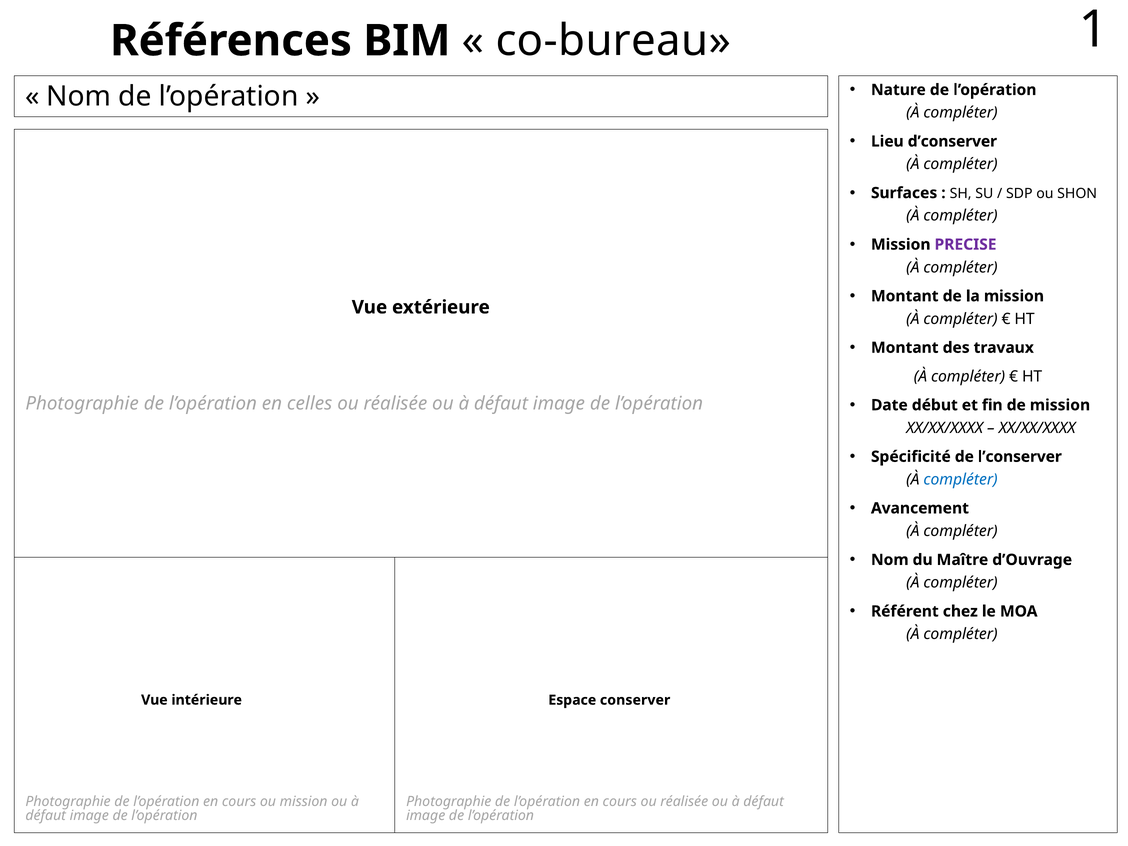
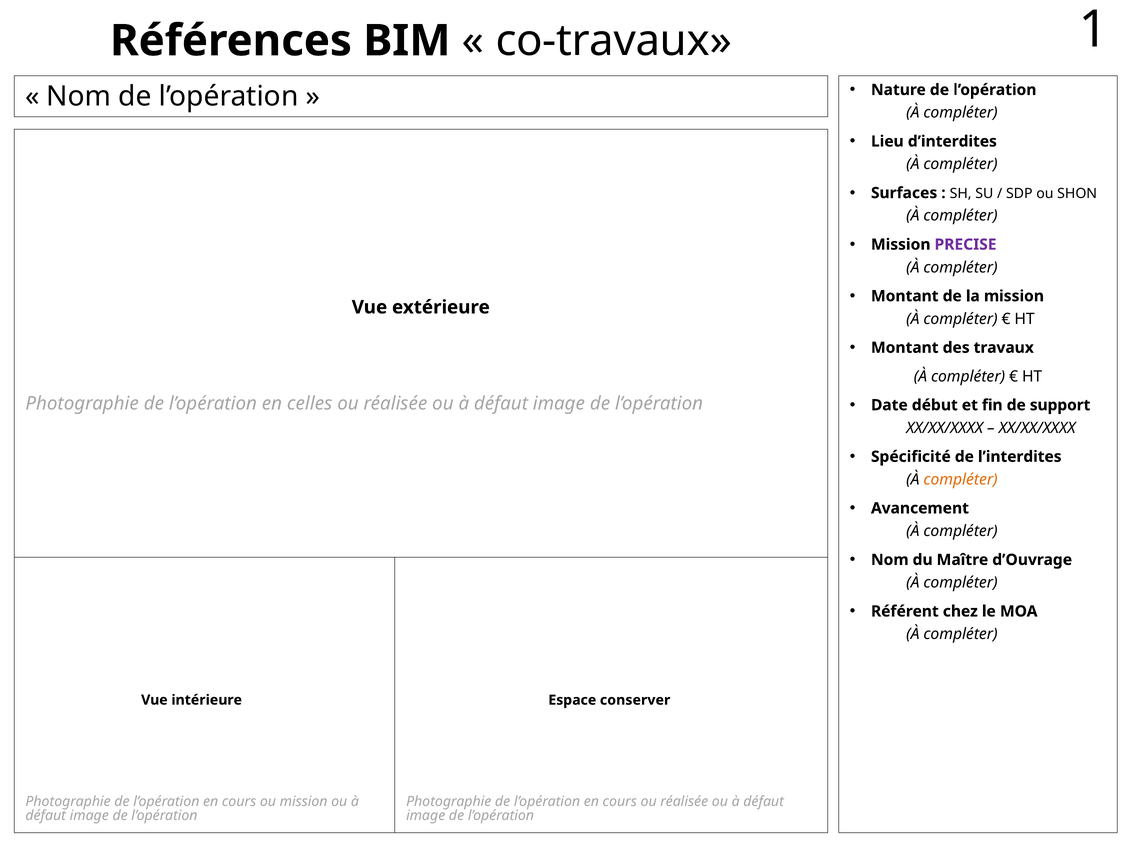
co-bureau: co-bureau -> co-travaux
d’conserver: d’conserver -> d’interdites
de mission: mission -> support
l’conserver: l’conserver -> l’interdites
compléter at (961, 480) colour: blue -> orange
